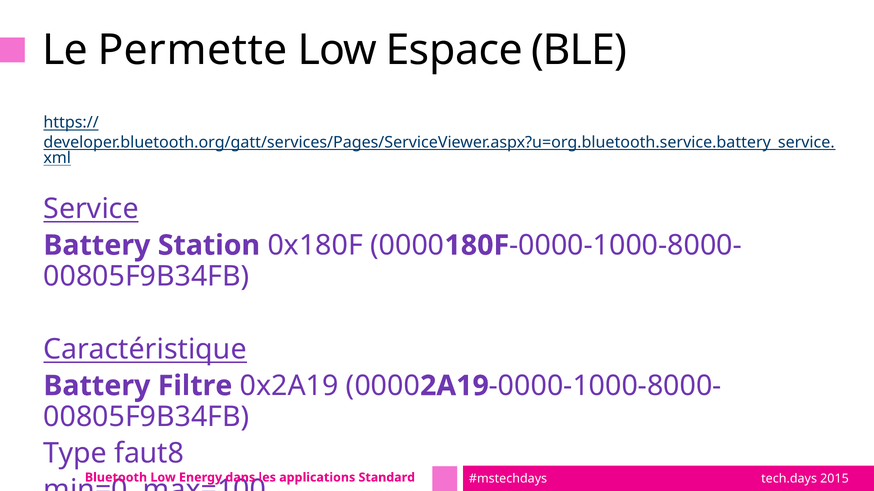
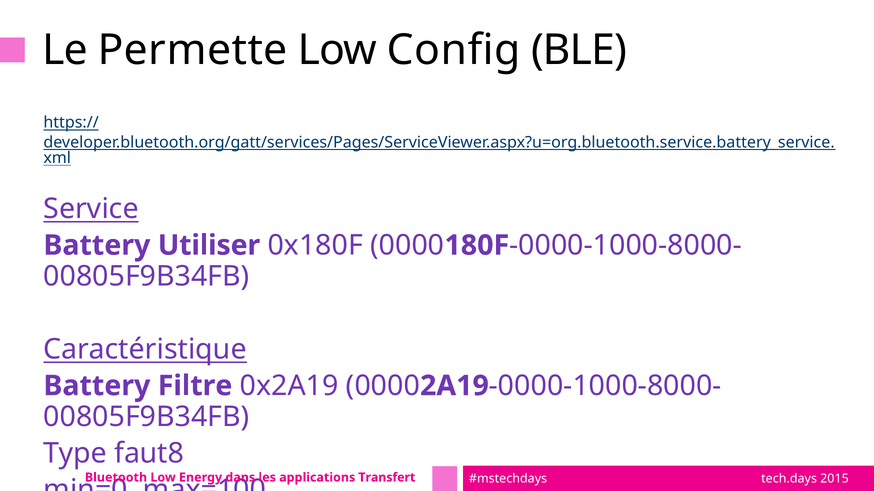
Espace: Espace -> Config
Station: Station -> Utiliser
Standard: Standard -> Transfert
